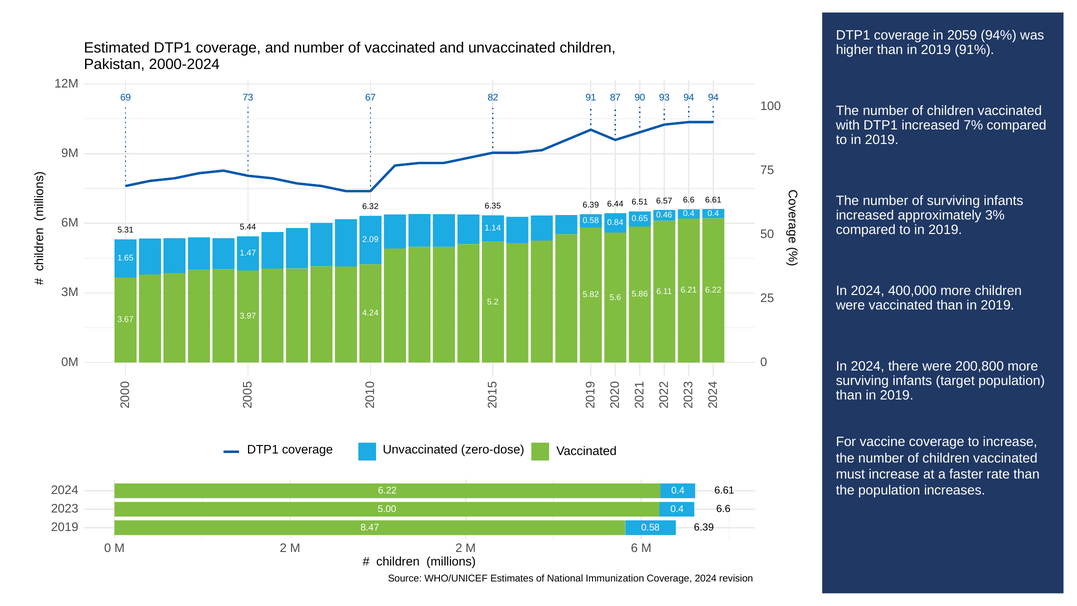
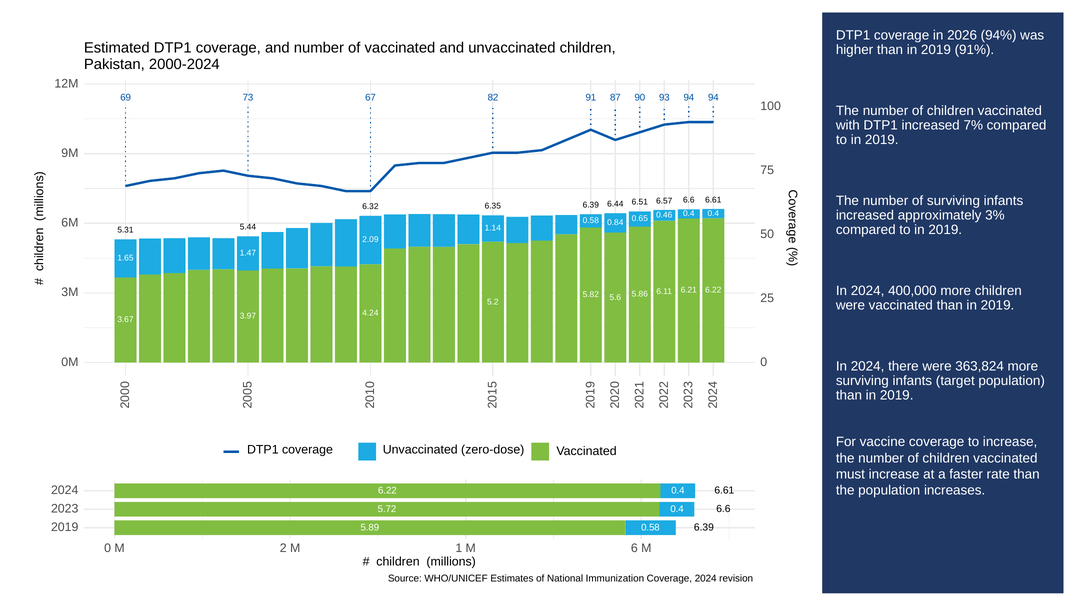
2059: 2059 -> 2026
200,800: 200,800 -> 363,824
5.00: 5.00 -> 5.72
8.47: 8.47 -> 5.89
2 M 2: 2 -> 1
